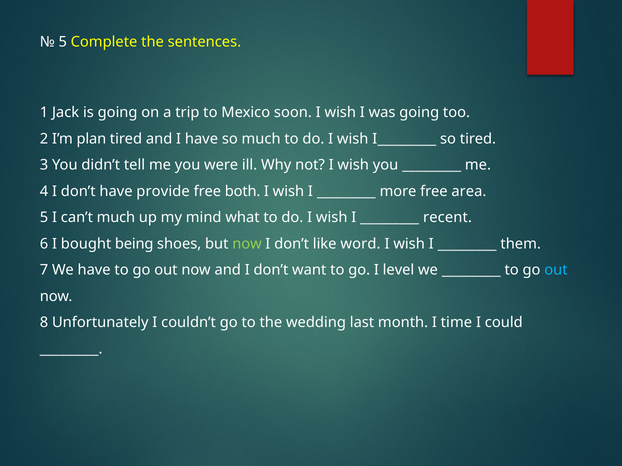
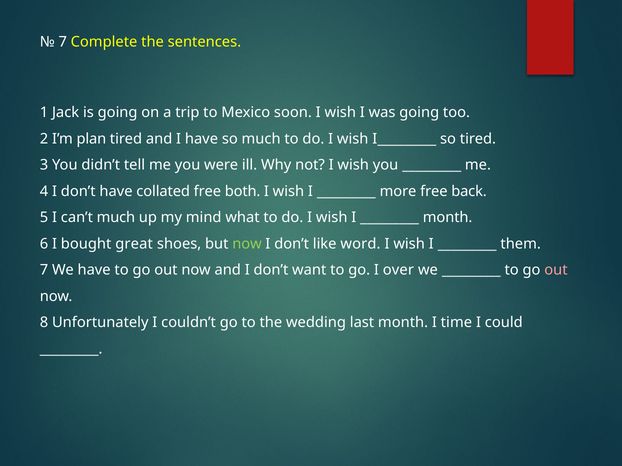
5 at (63, 42): 5 -> 7
provide: provide -> collated
area: area -> back
recent at (448, 218): recent -> month
being: being -> great
level: level -> over
out at (556, 270) colour: light blue -> pink
